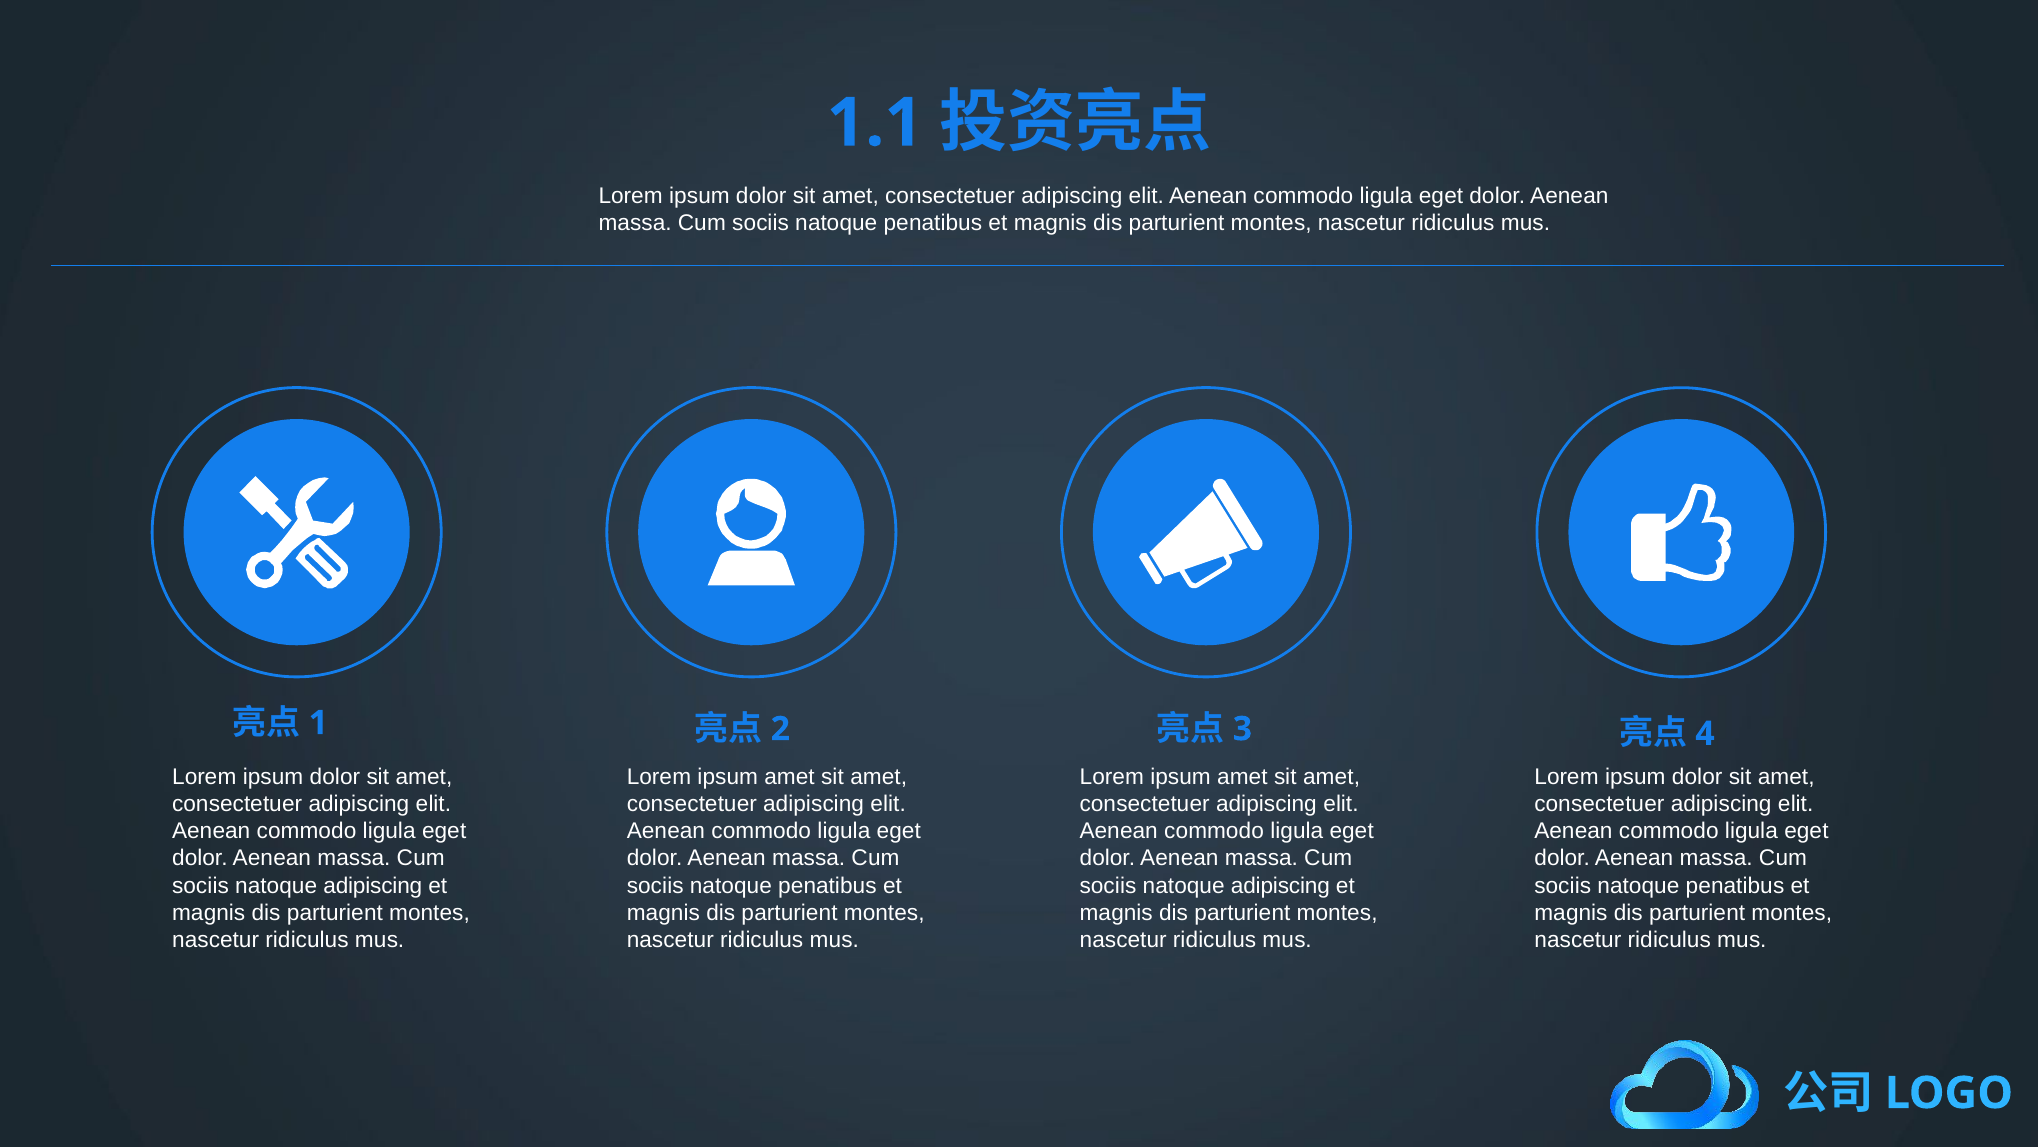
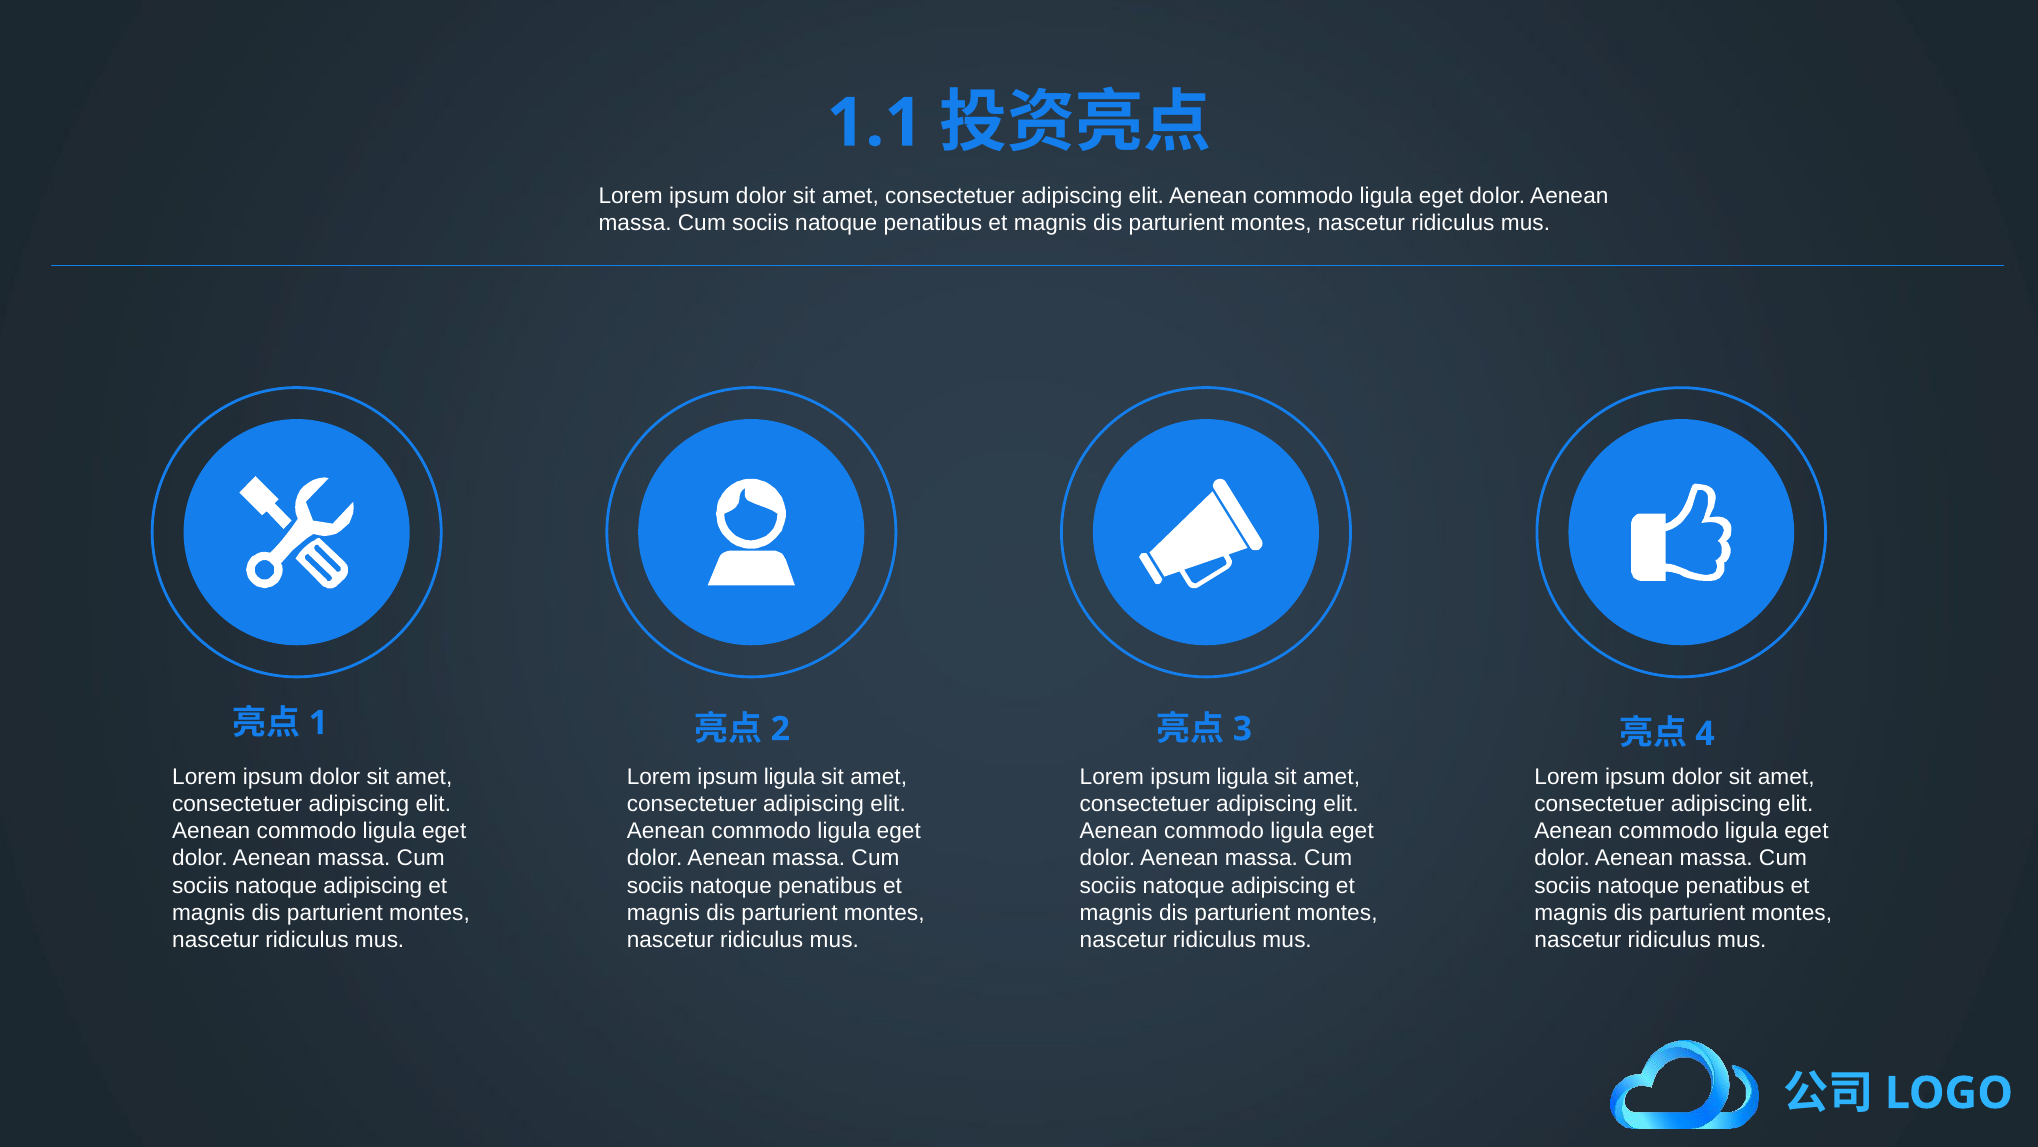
amet at (790, 777): amet -> ligula
amet at (1242, 777): amet -> ligula
